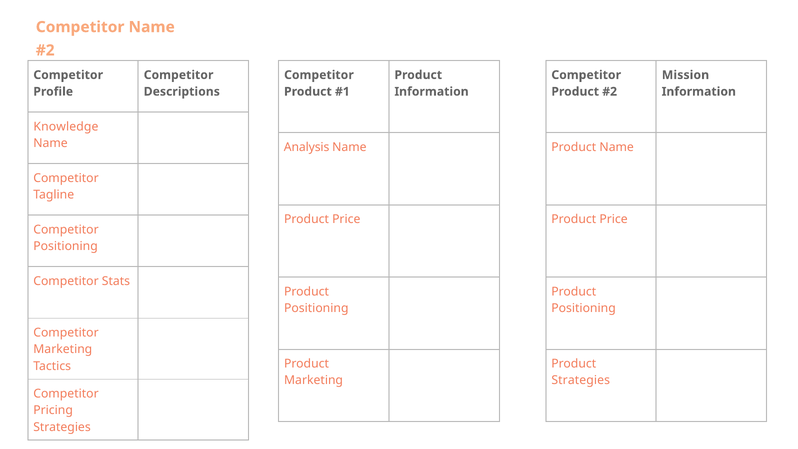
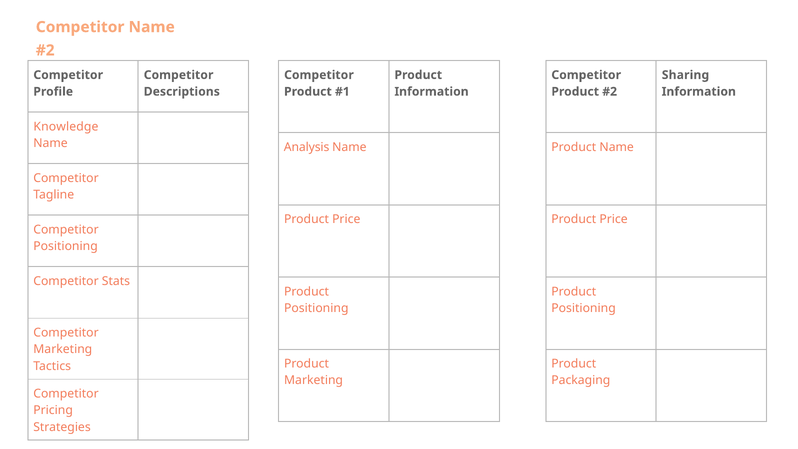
Mission: Mission -> Sharing
Strategies at (581, 380): Strategies -> Packaging
